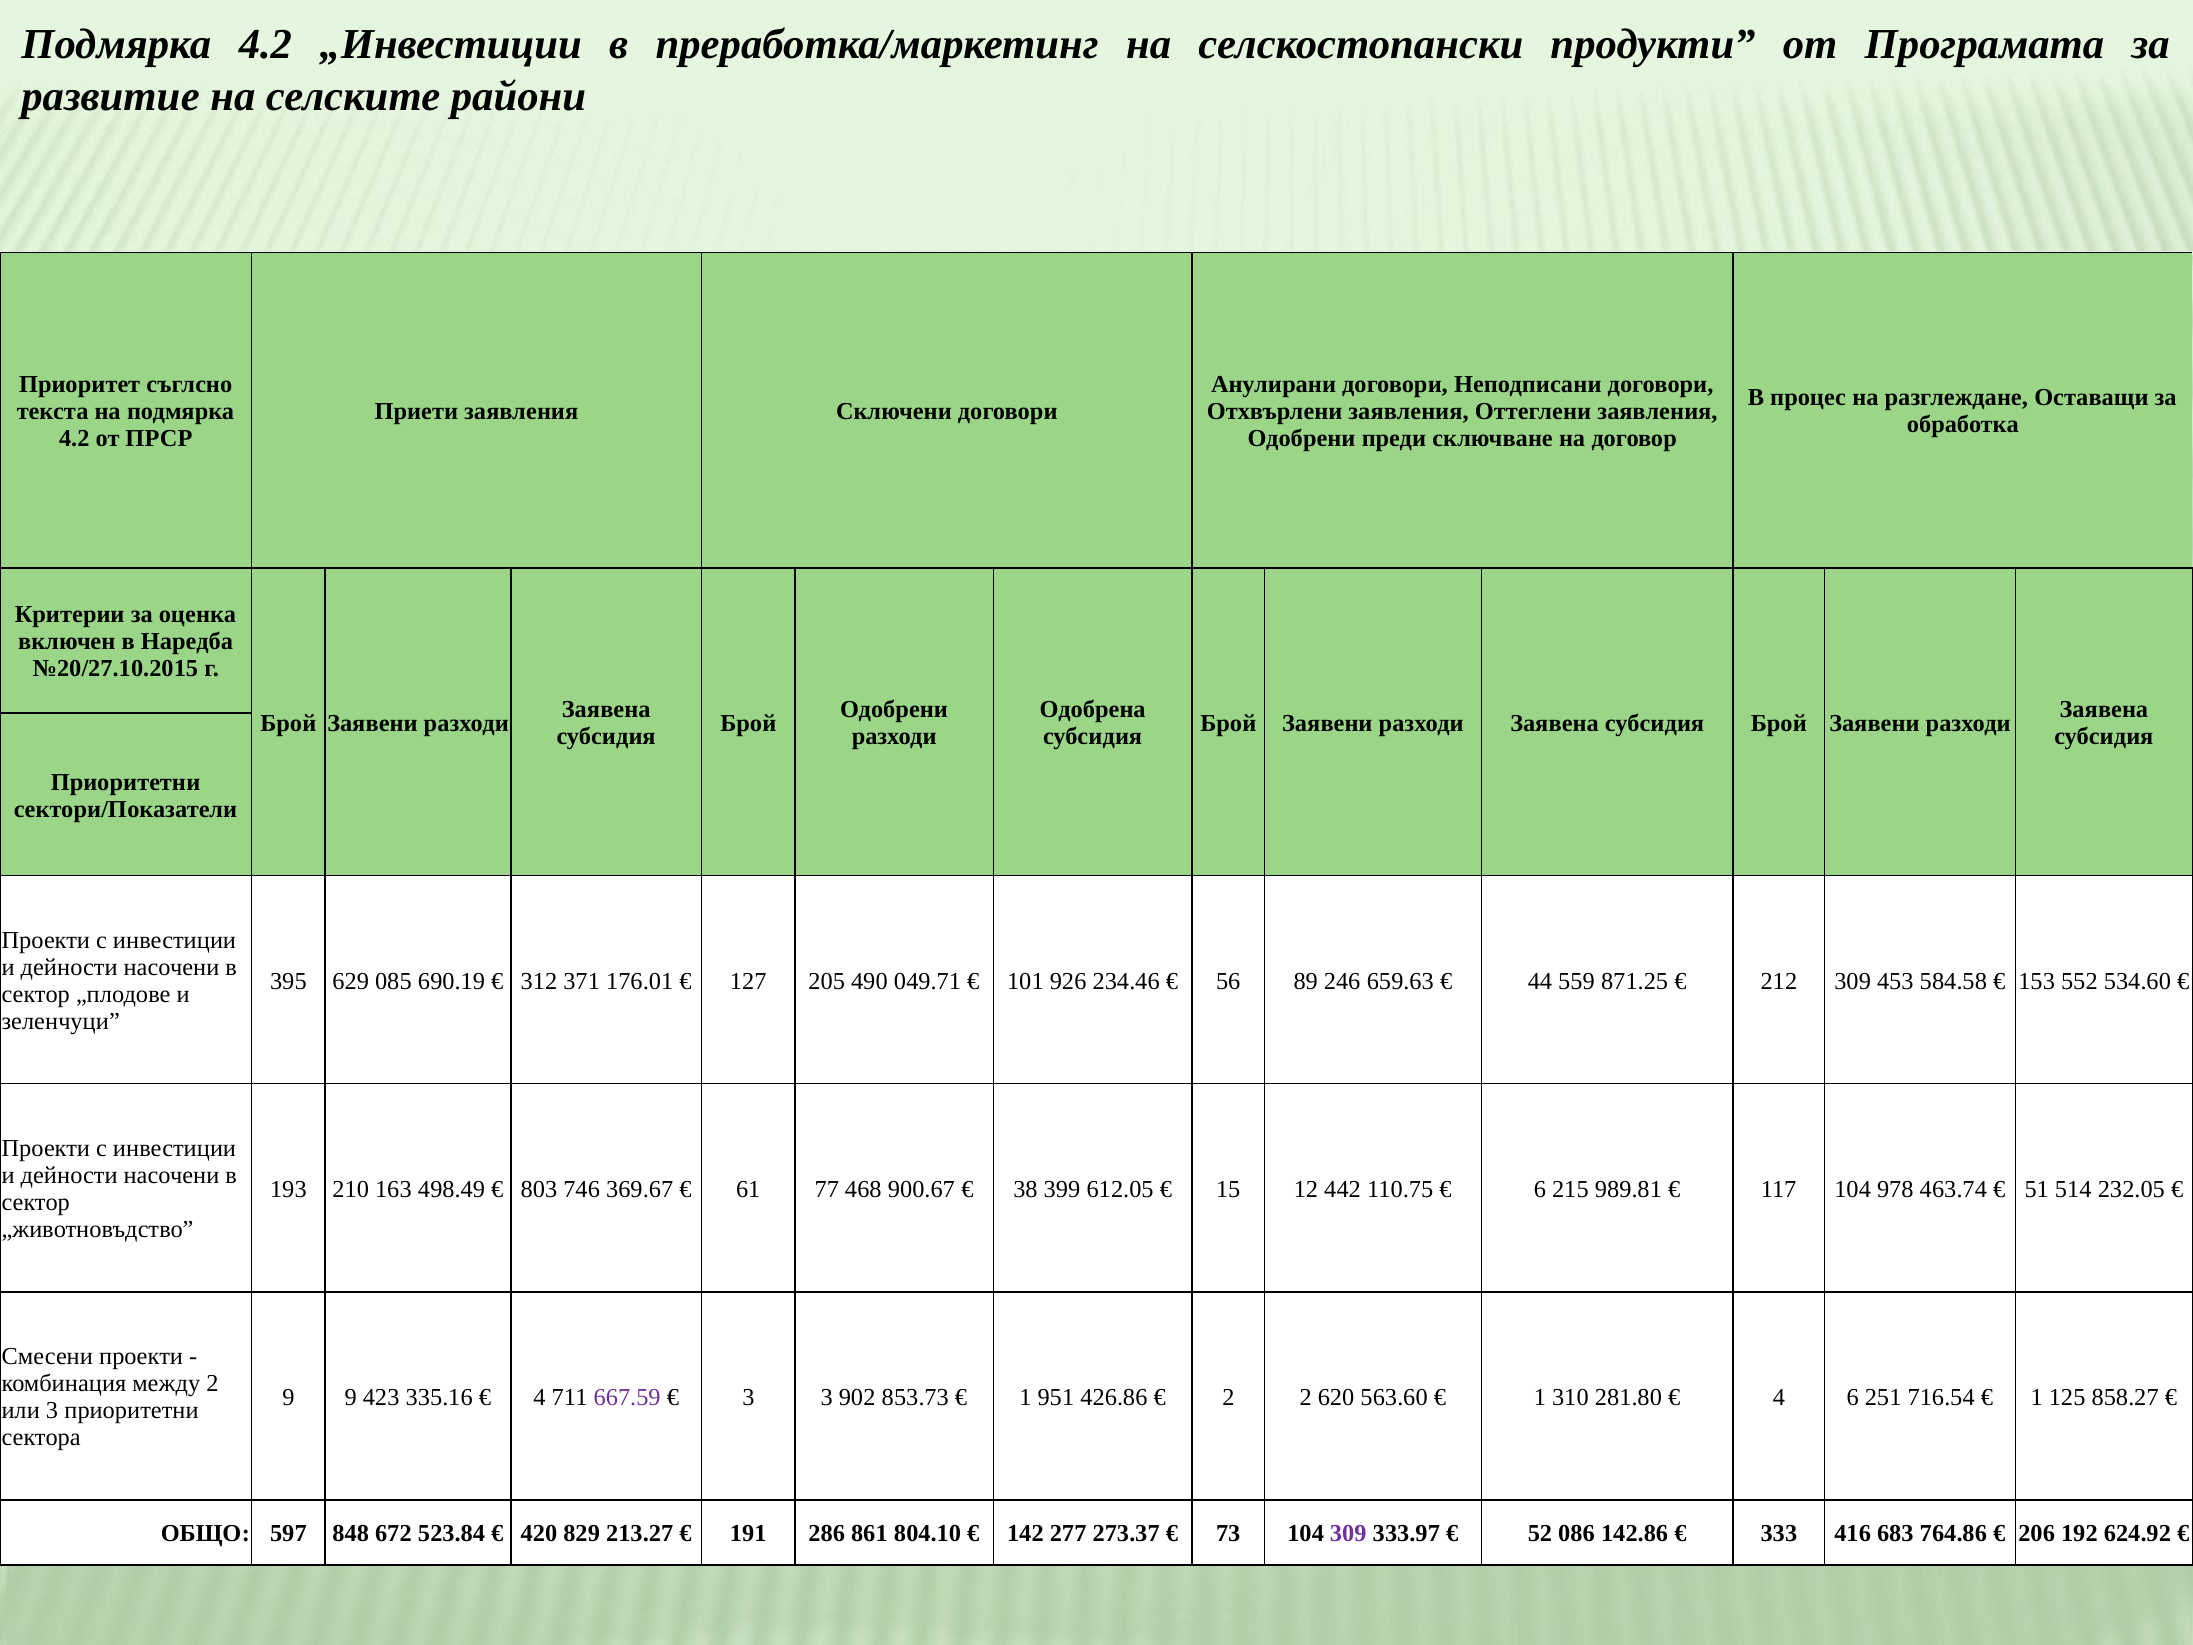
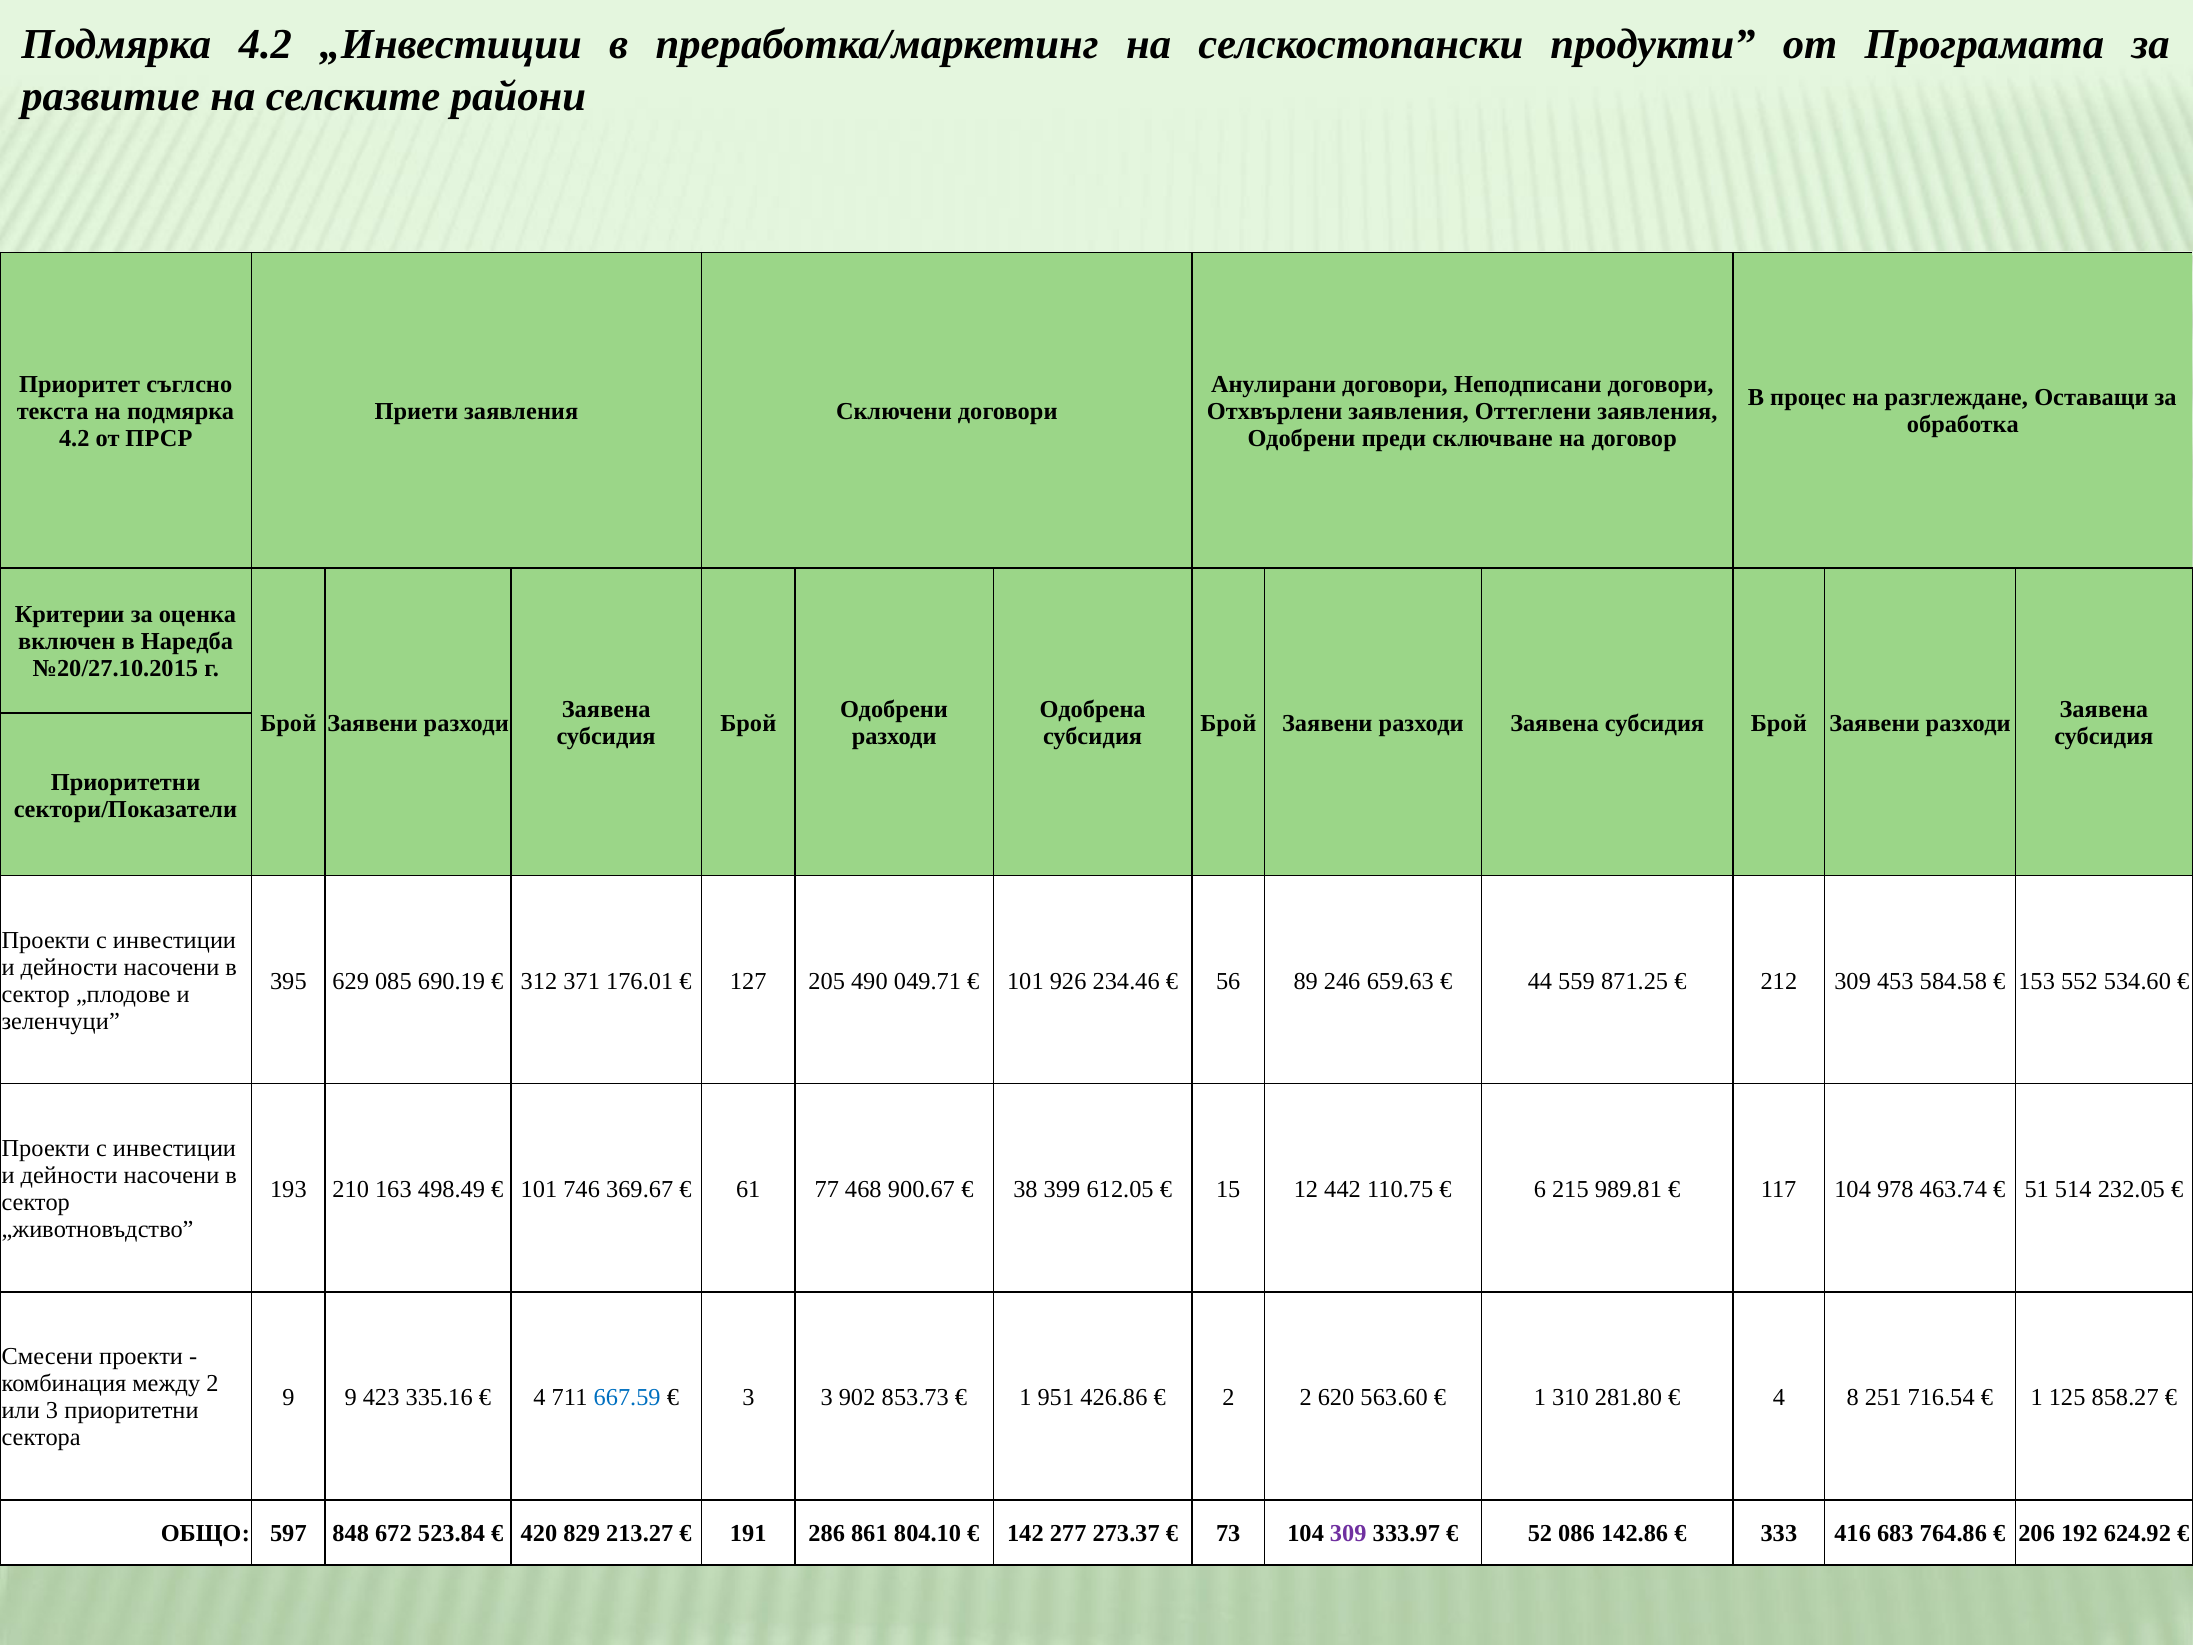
803 at (539, 1189): 803 -> 101
667.59 colour: purple -> blue
4 6: 6 -> 8
